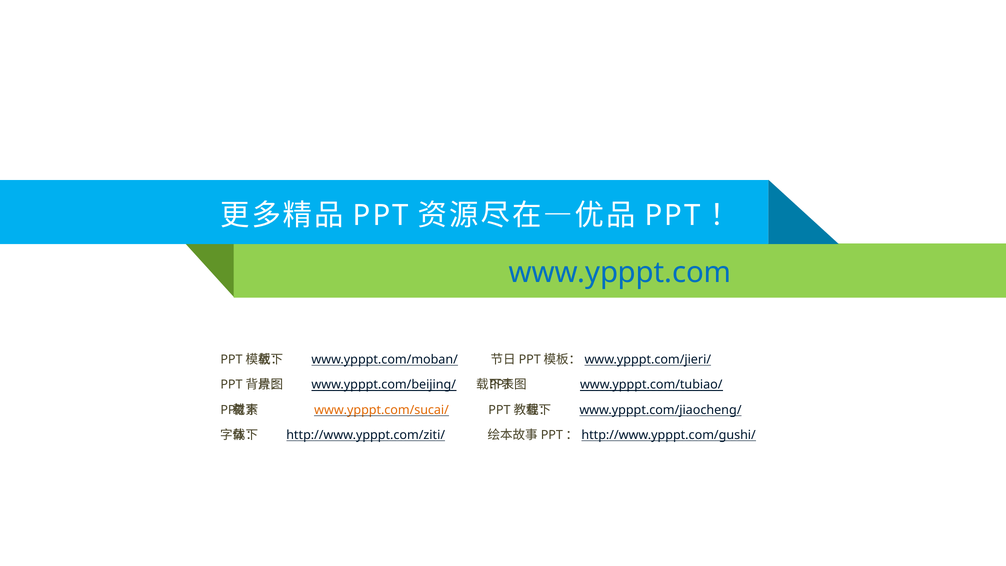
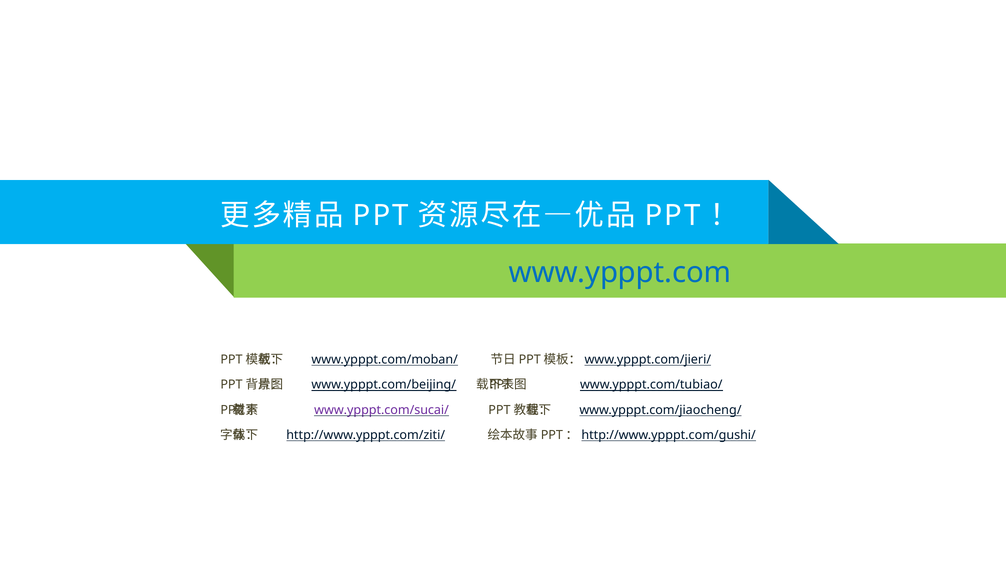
www.ypppt.com/sucai/ colour: orange -> purple
